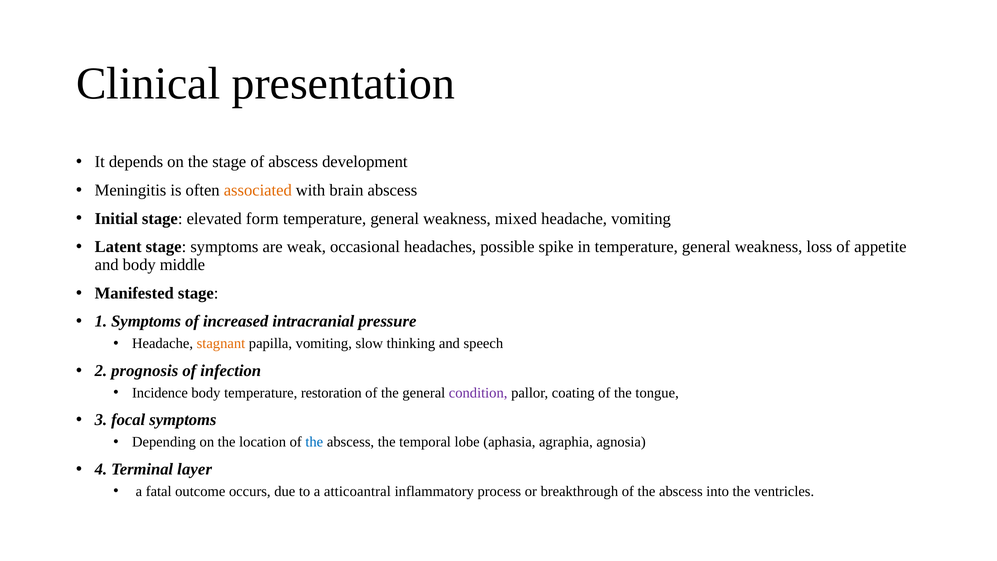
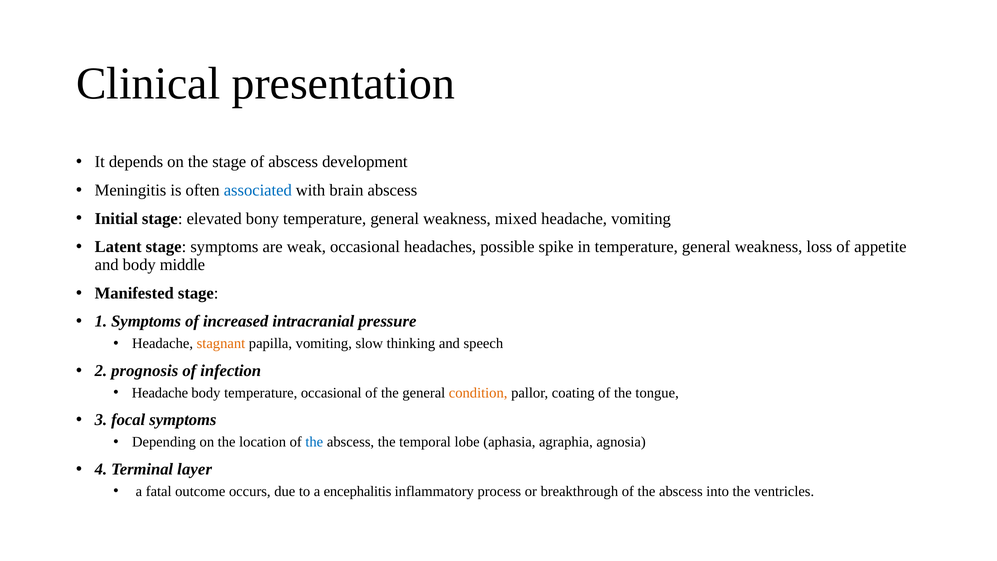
associated colour: orange -> blue
form: form -> bony
Incidence at (160, 393): Incidence -> Headache
temperature restoration: restoration -> occasional
condition colour: purple -> orange
atticoantral: atticoantral -> encephalitis
